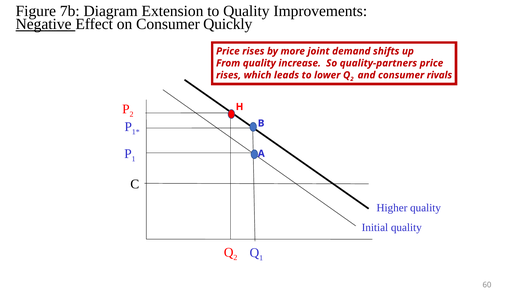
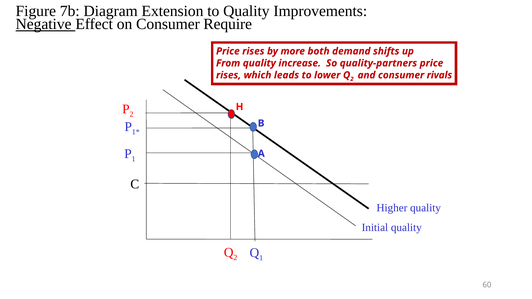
Quickly: Quickly -> Require
joint: joint -> both
